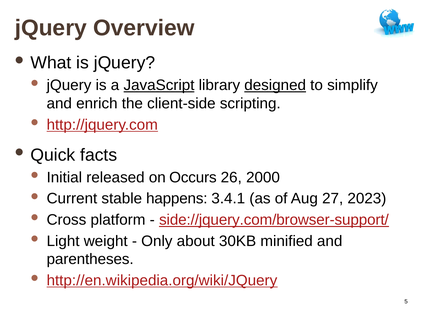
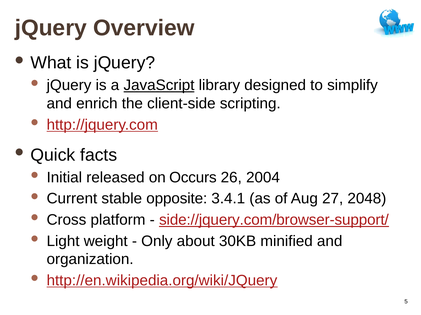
designed underline: present -> none
2000: 2000 -> 2004
happens: happens -> opposite
2023: 2023 -> 2048
parentheses: parentheses -> organization
